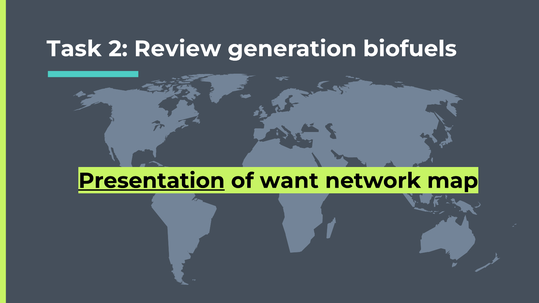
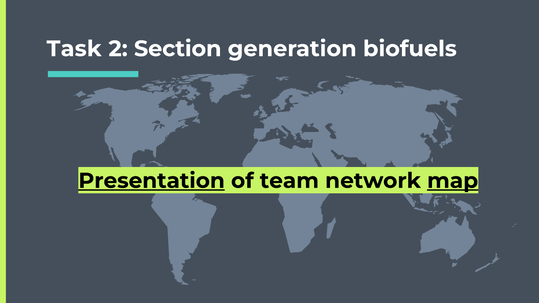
Review: Review -> Section
want: want -> team
map underline: none -> present
